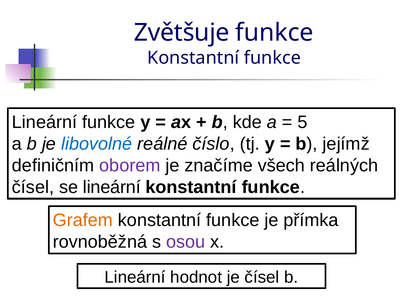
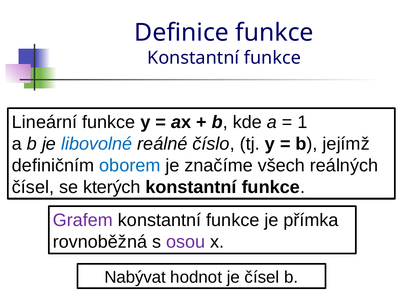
Zvětšuje: Zvětšuje -> Definice
5: 5 -> 1
oborem colour: purple -> blue
se lineární: lineární -> kterých
Grafem colour: orange -> purple
Lineární at (135, 278): Lineární -> Nabývat
